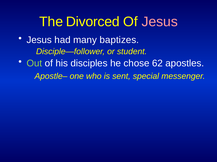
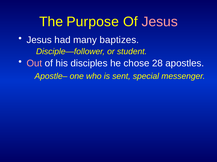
Divorced: Divorced -> Purpose
Out colour: light green -> pink
62: 62 -> 28
